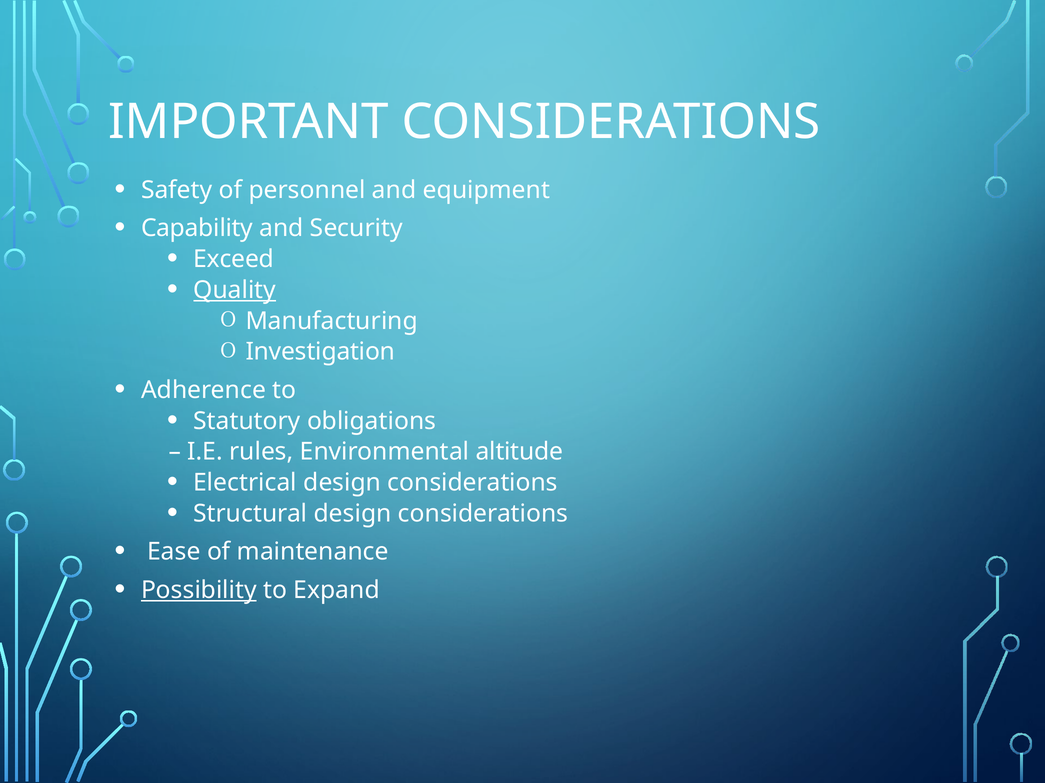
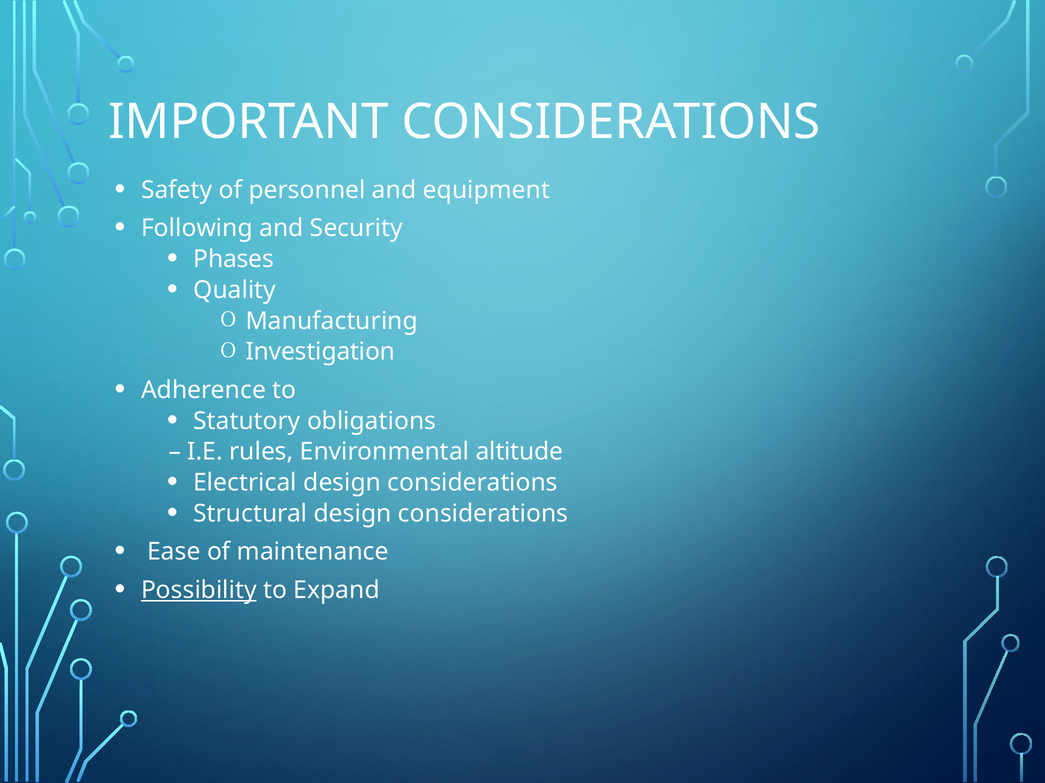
Capability: Capability -> Following
Exceed: Exceed -> Phases
Quality underline: present -> none
